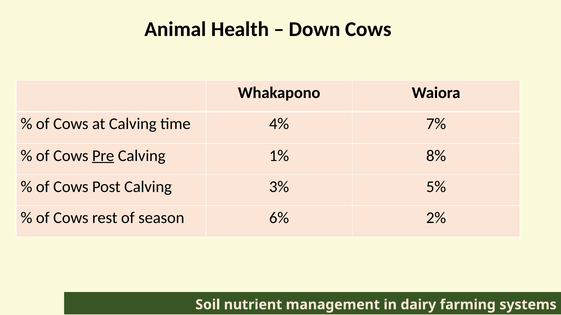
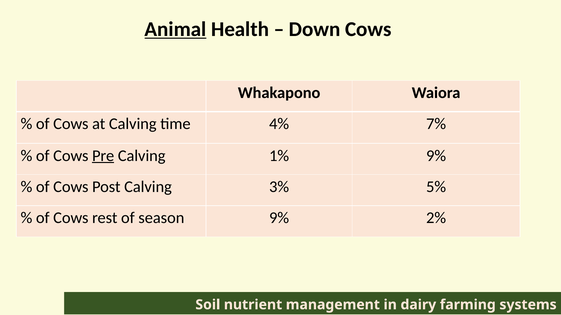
Animal underline: none -> present
1% 8%: 8% -> 9%
season 6%: 6% -> 9%
